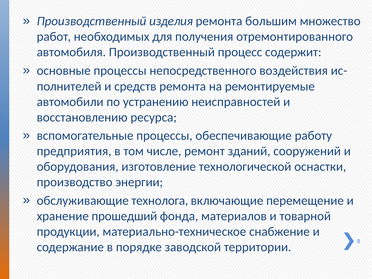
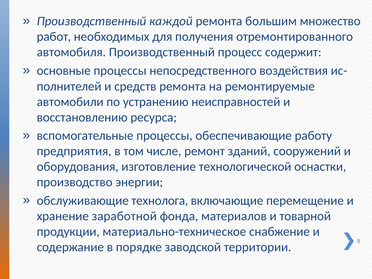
изделия: изделия -> каждой
прошедший: прошедший -> заработной
